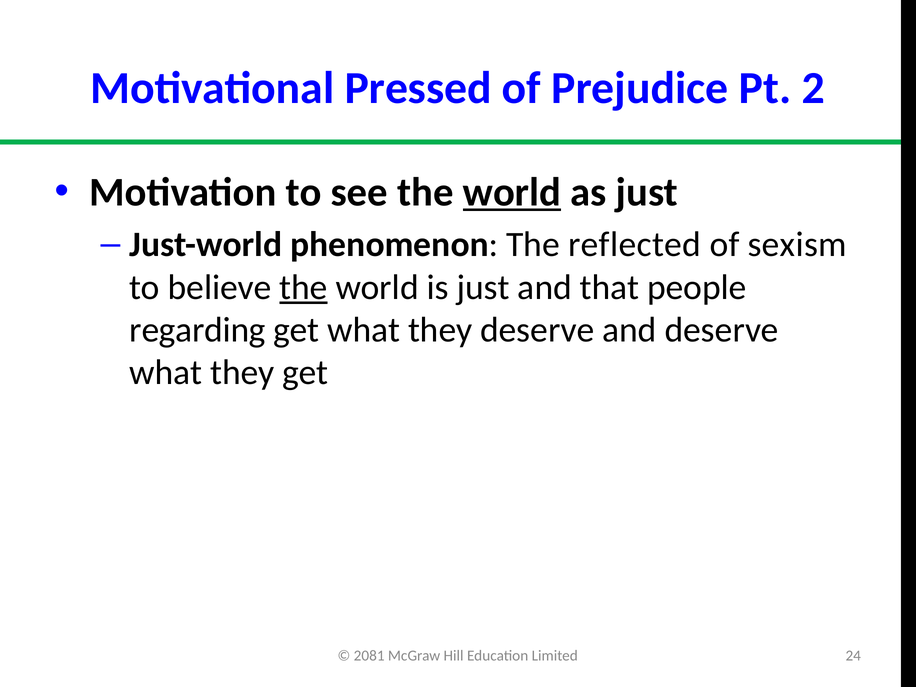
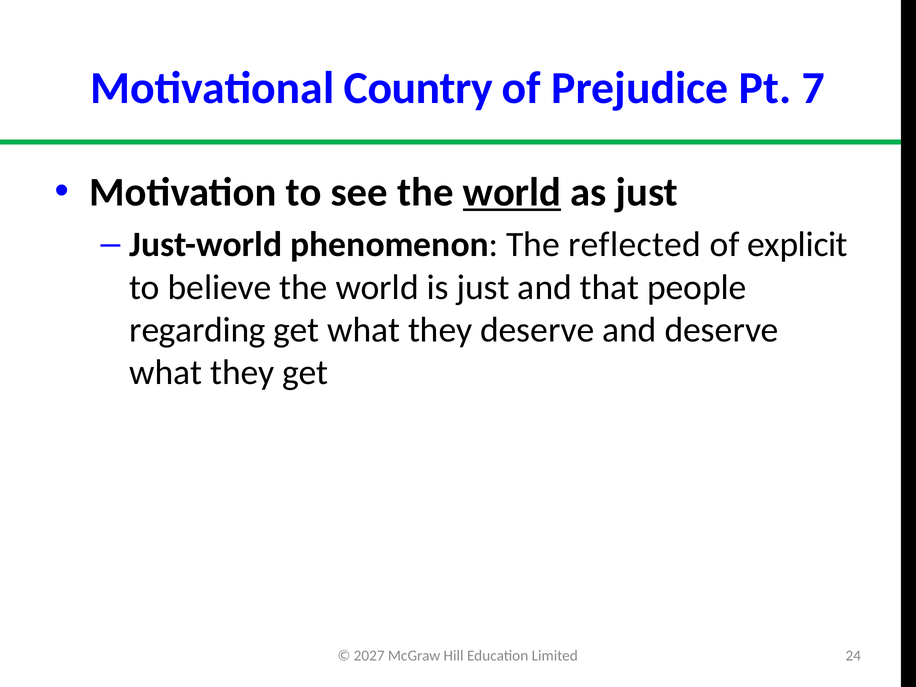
Pressed: Pressed -> Country
2: 2 -> 7
sexism: sexism -> explicit
the at (303, 287) underline: present -> none
2081: 2081 -> 2027
